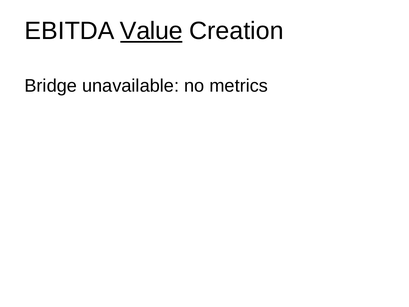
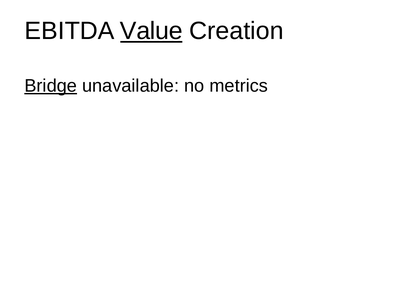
Bridge underline: none -> present
